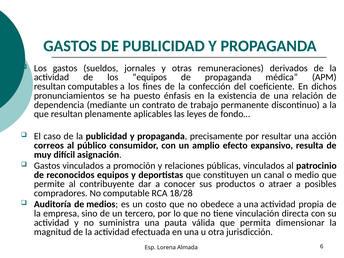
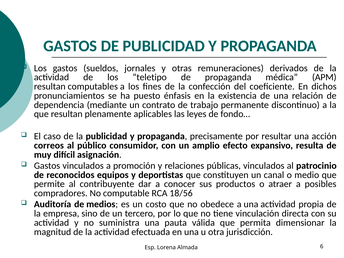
los equipos: equipos -> teletipo
18/28: 18/28 -> 18/56
